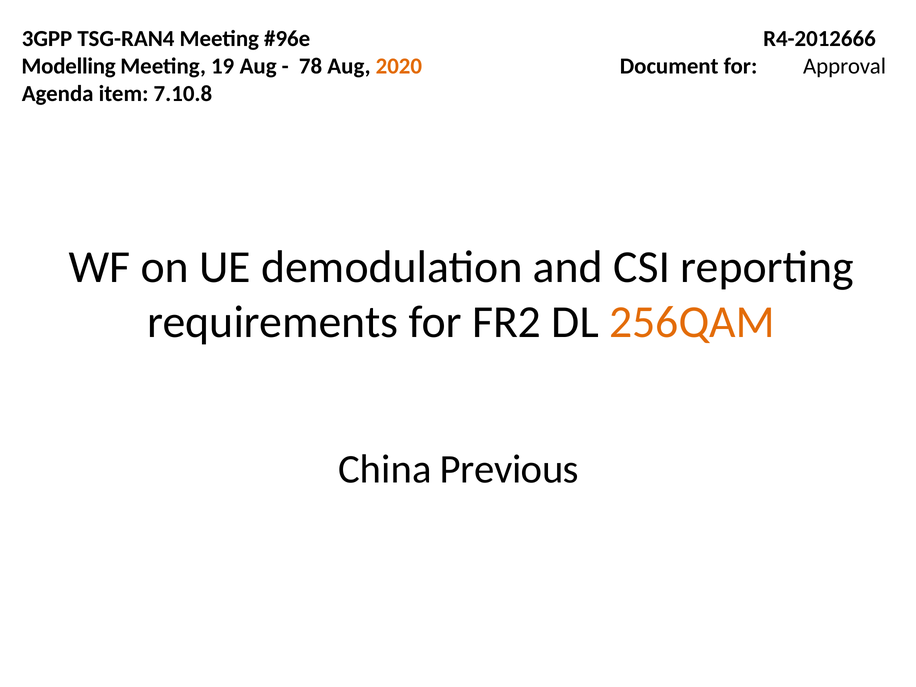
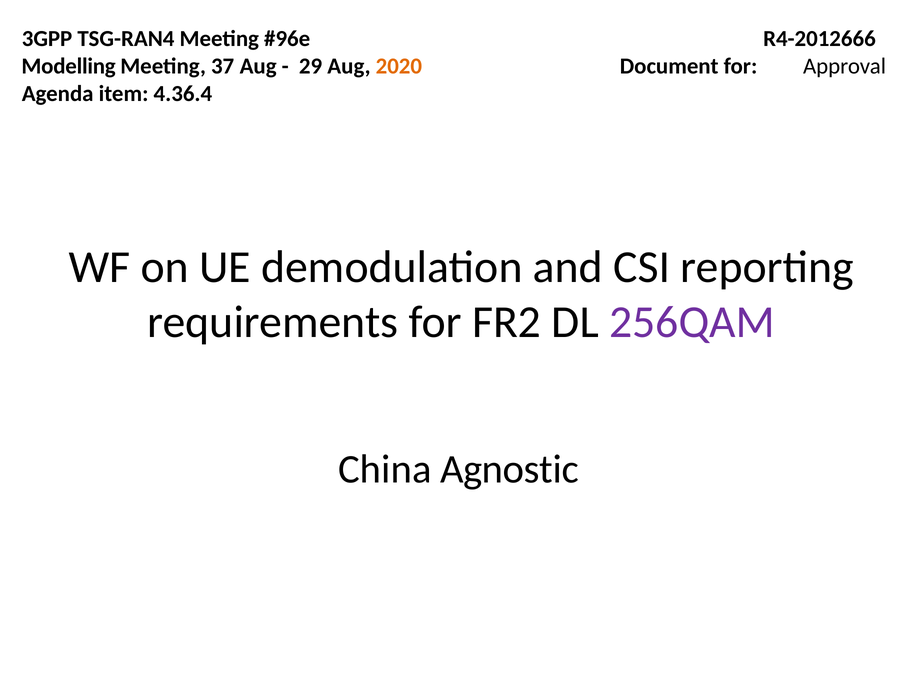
19: 19 -> 37
78: 78 -> 29
7.10.8: 7.10.8 -> 4.36.4
256QAM colour: orange -> purple
Previous: Previous -> Agnostic
